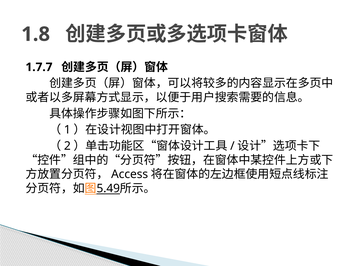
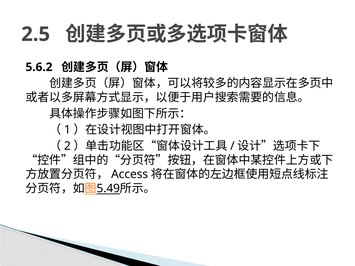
1.8: 1.8 -> 2.5
1.7.7: 1.7.7 -> 5.6.2
